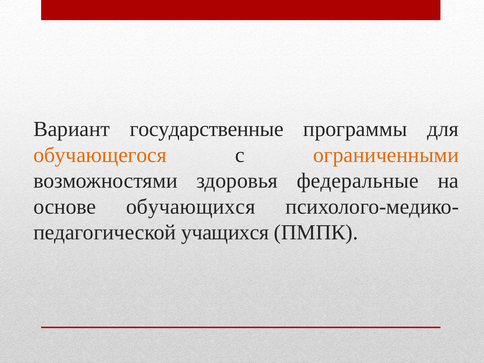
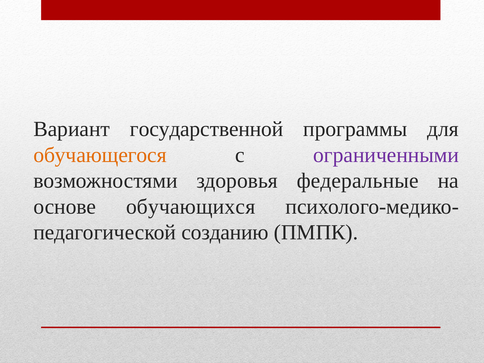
государственные: государственные -> государственной
ограниченными colour: orange -> purple
учащихся: учащихся -> созданию
